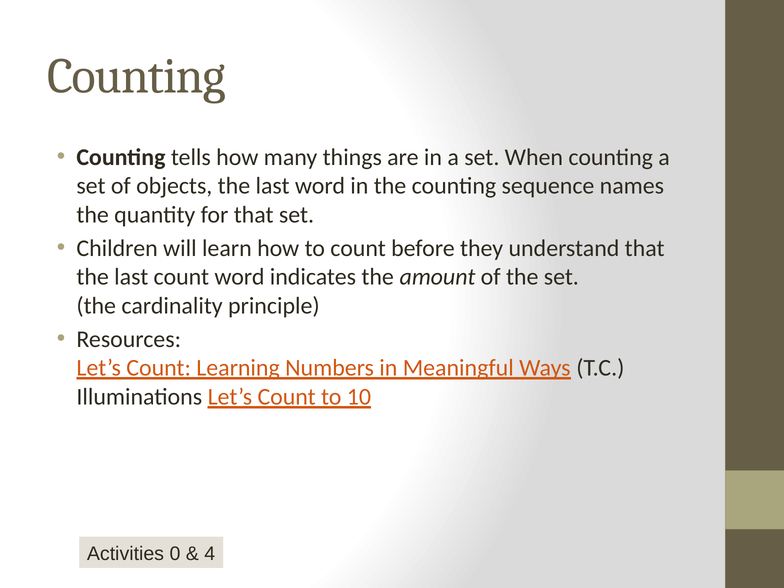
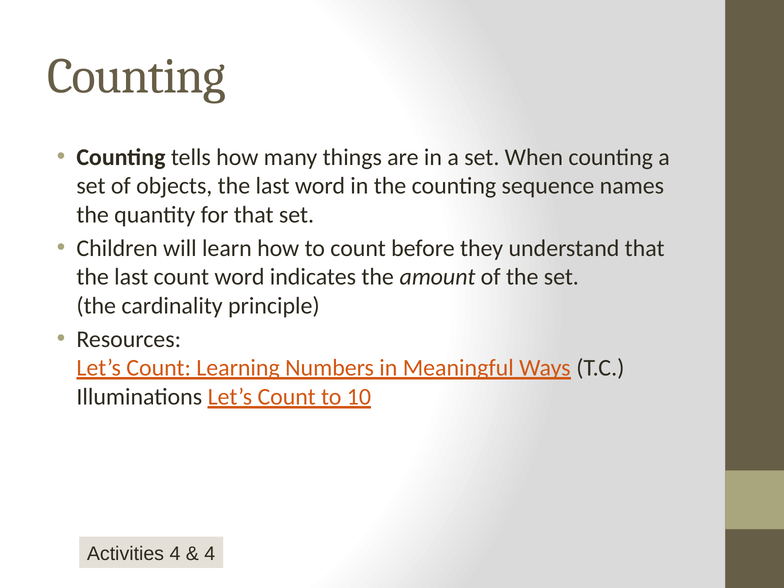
Activities 0: 0 -> 4
